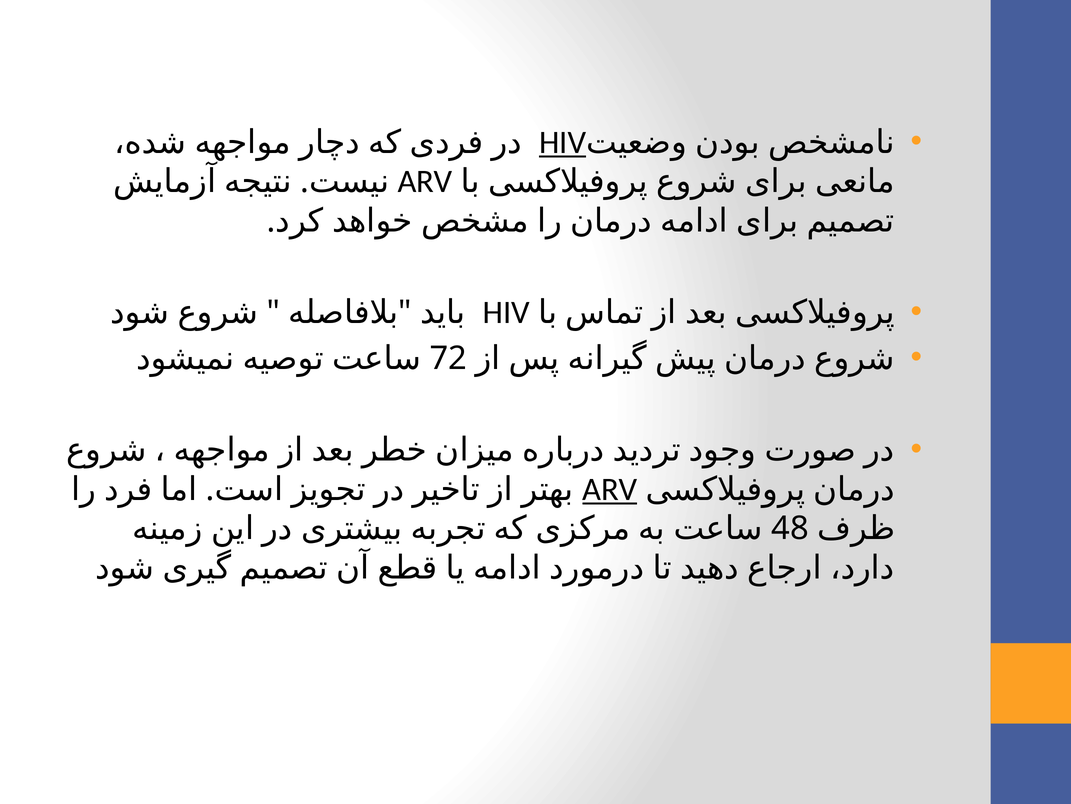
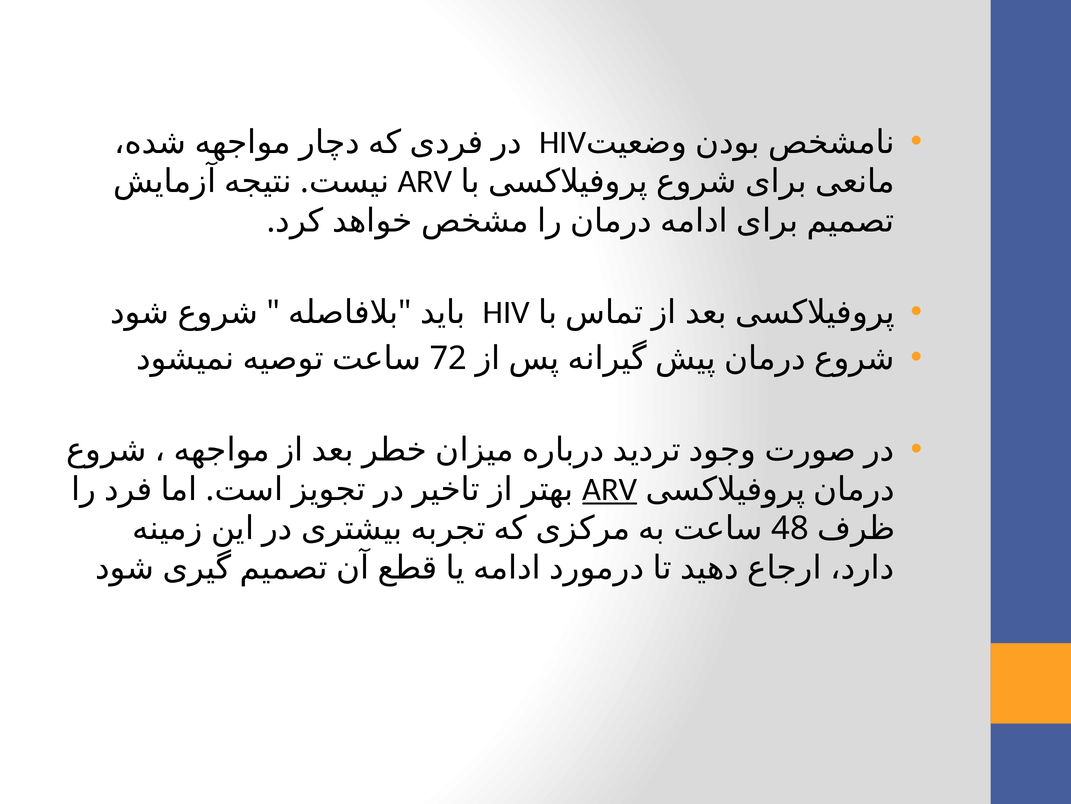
HIV at (563, 142) underline: present -> none
